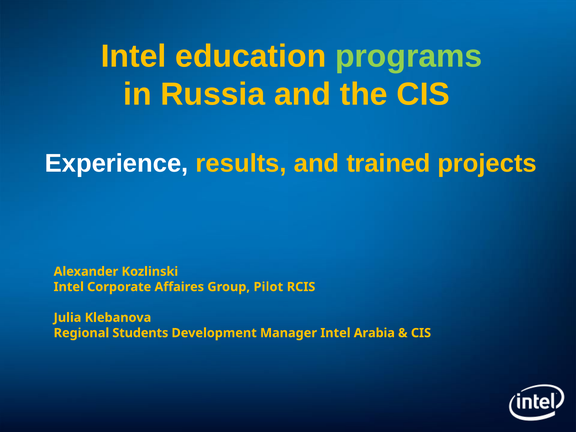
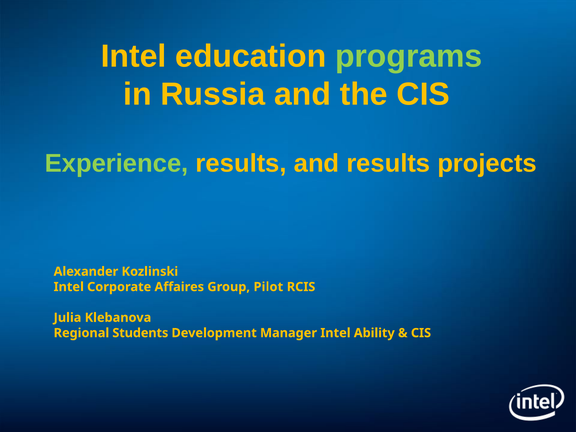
Experience colour: white -> light green
and trained: trained -> results
Arabia: Arabia -> Ability
